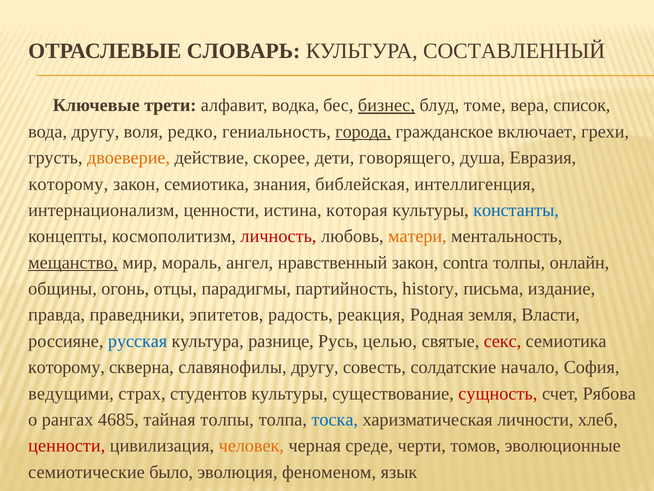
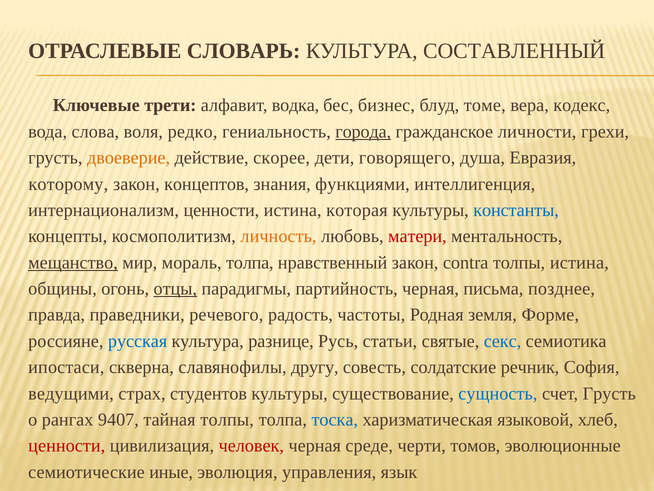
бизнес underline: present -> none
список: список -> кодекс
вода другу: другу -> слова
включает: включает -> личности
закон семиотика: семиотика -> концептов
библейская: библейская -> функциями
личность colour: red -> orange
матери colour: orange -> red
мораль ангел: ангел -> толпа
толпы онлайн: онлайн -> истина
отцы underline: none -> present
партийность history: history -> черная
издание: издание -> позднее
эпитетов: эпитетов -> речевого
реакция: реакция -> частоты
Власти: Власти -> Форме
целью: целью -> статьи
секс colour: red -> blue
которому at (66, 367): которому -> ипостаси
начало: начало -> речник
сущность colour: red -> blue
счет Рябова: Рябова -> Грусть
4685: 4685 -> 9407
личности: личности -> языковой
человек colour: orange -> red
было: было -> иные
феноменом: феноменом -> управления
